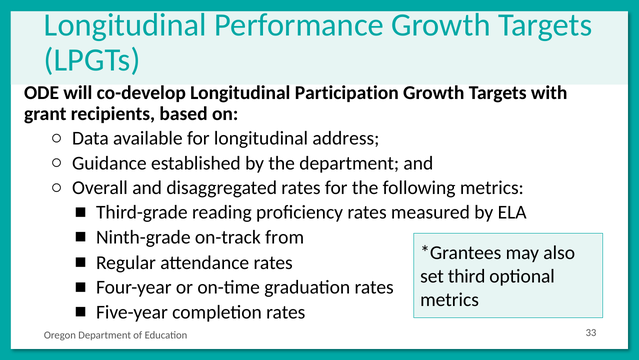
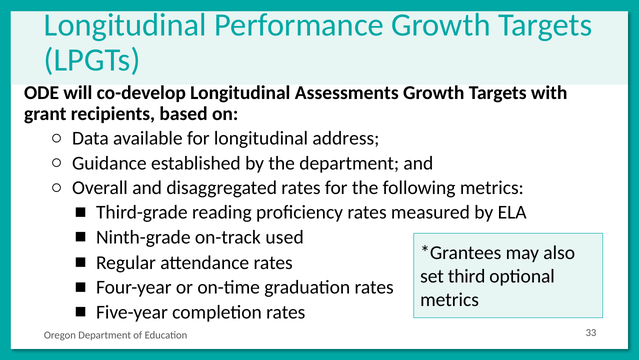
Participation: Participation -> Assessments
from: from -> used
